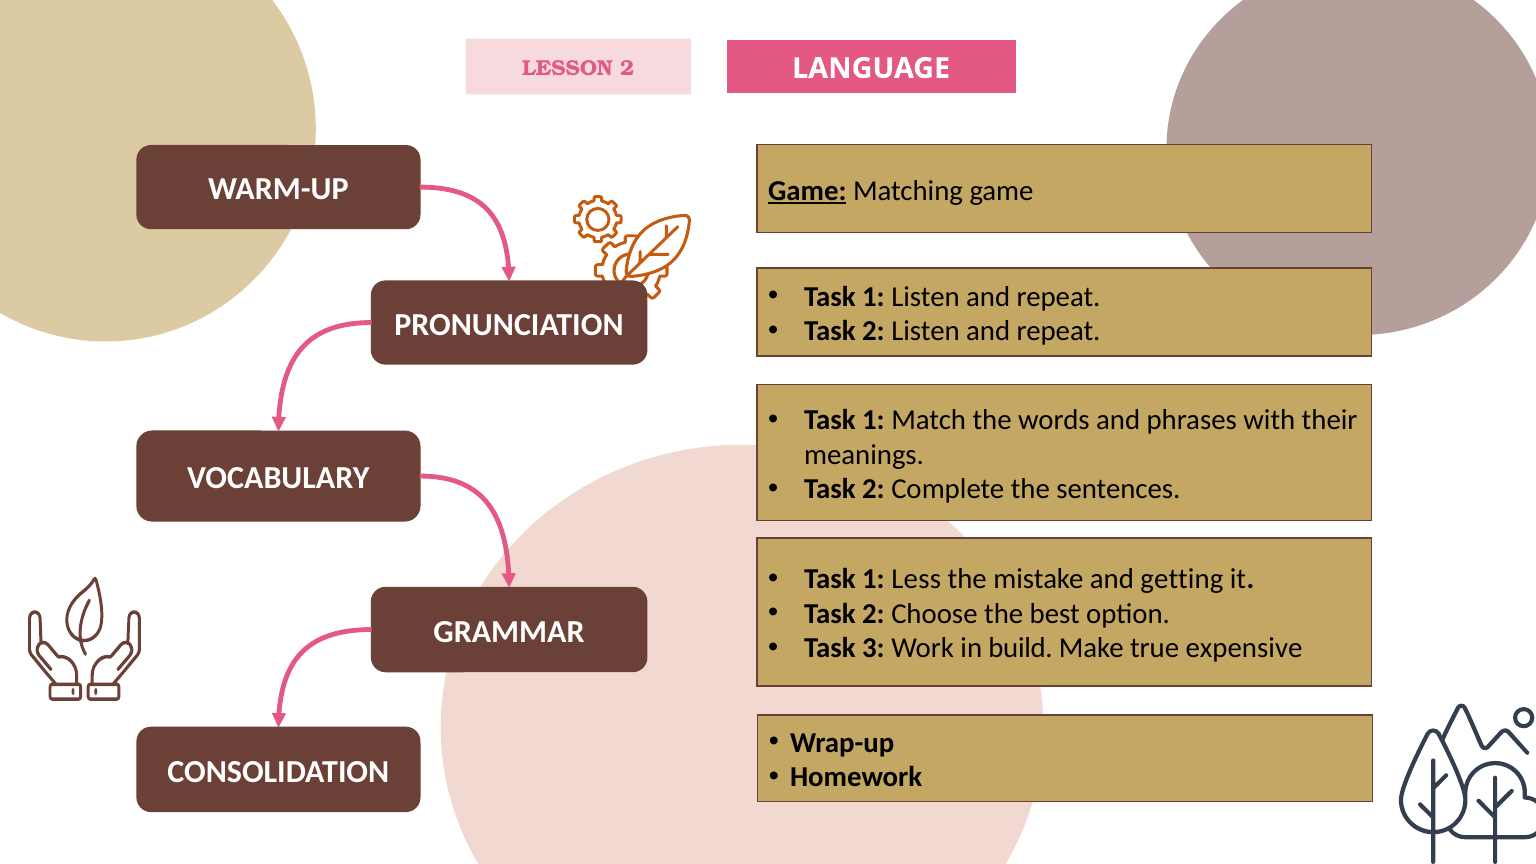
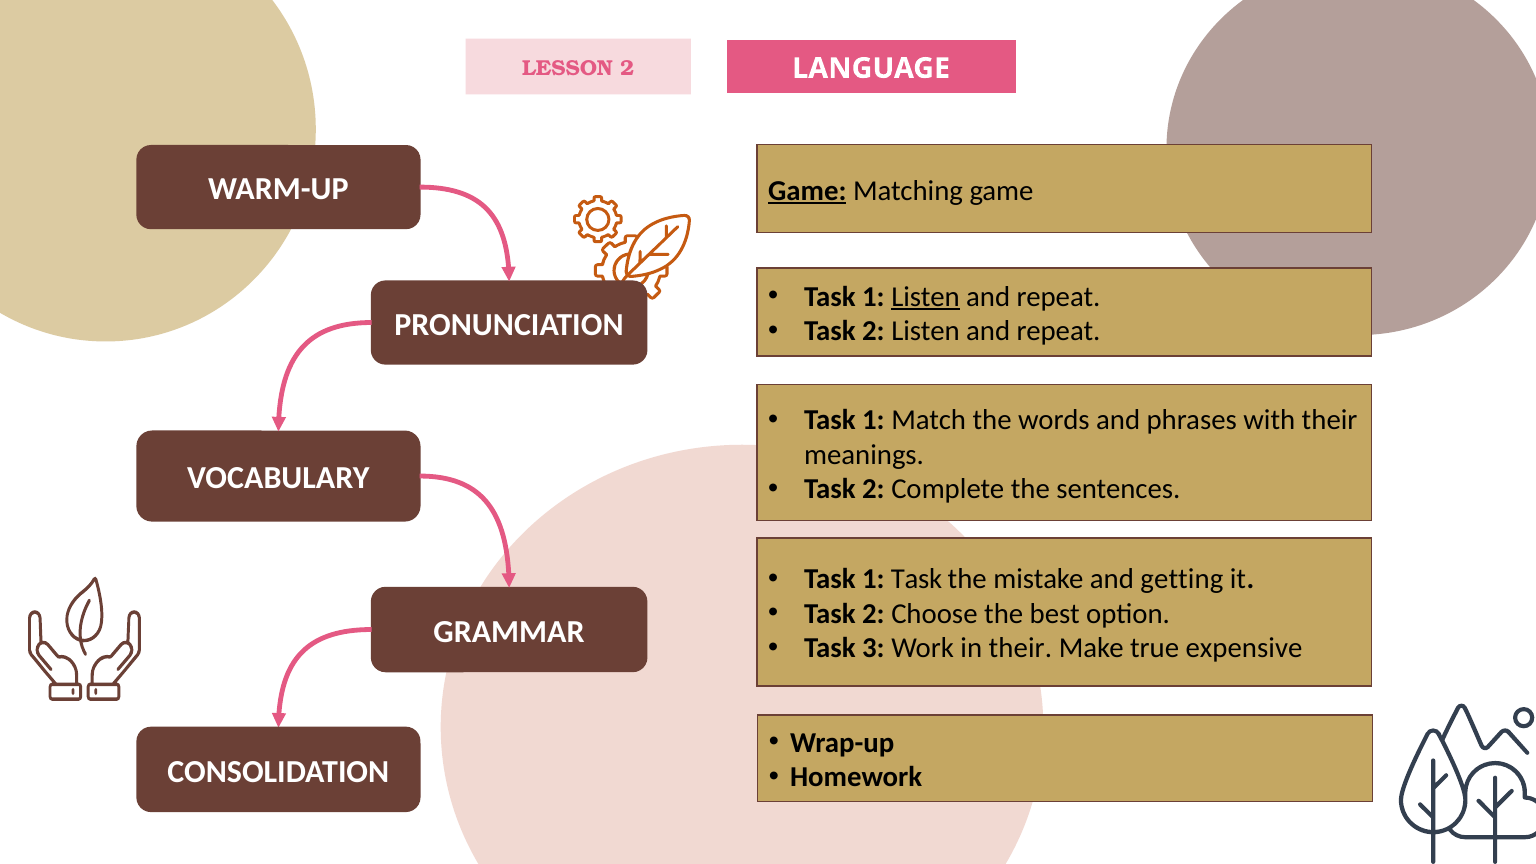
Listen at (926, 297) underline: none -> present
1 Less: Less -> Task
in build: build -> their
